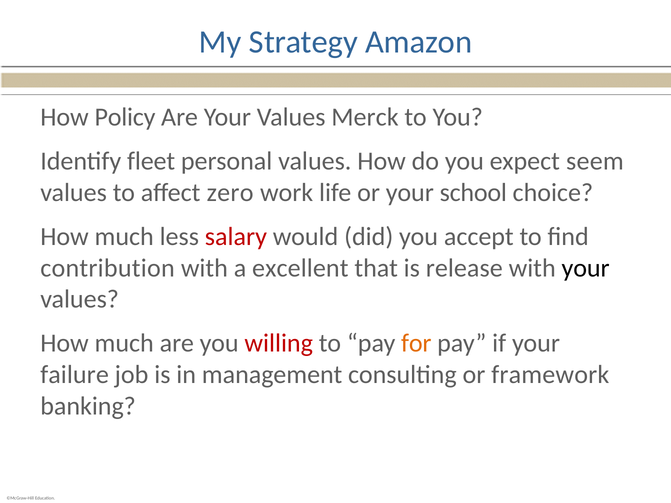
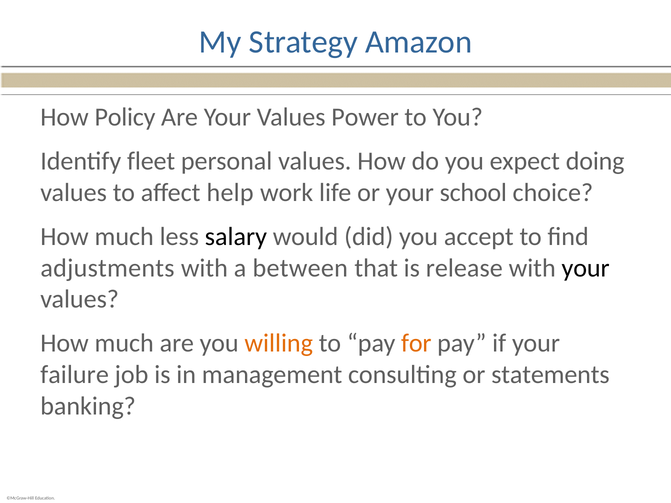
Merck: Merck -> Power
seem: seem -> doing
zero: zero -> help
salary colour: red -> black
contribution: contribution -> adjustments
excellent: excellent -> between
willing colour: red -> orange
framework: framework -> statements
